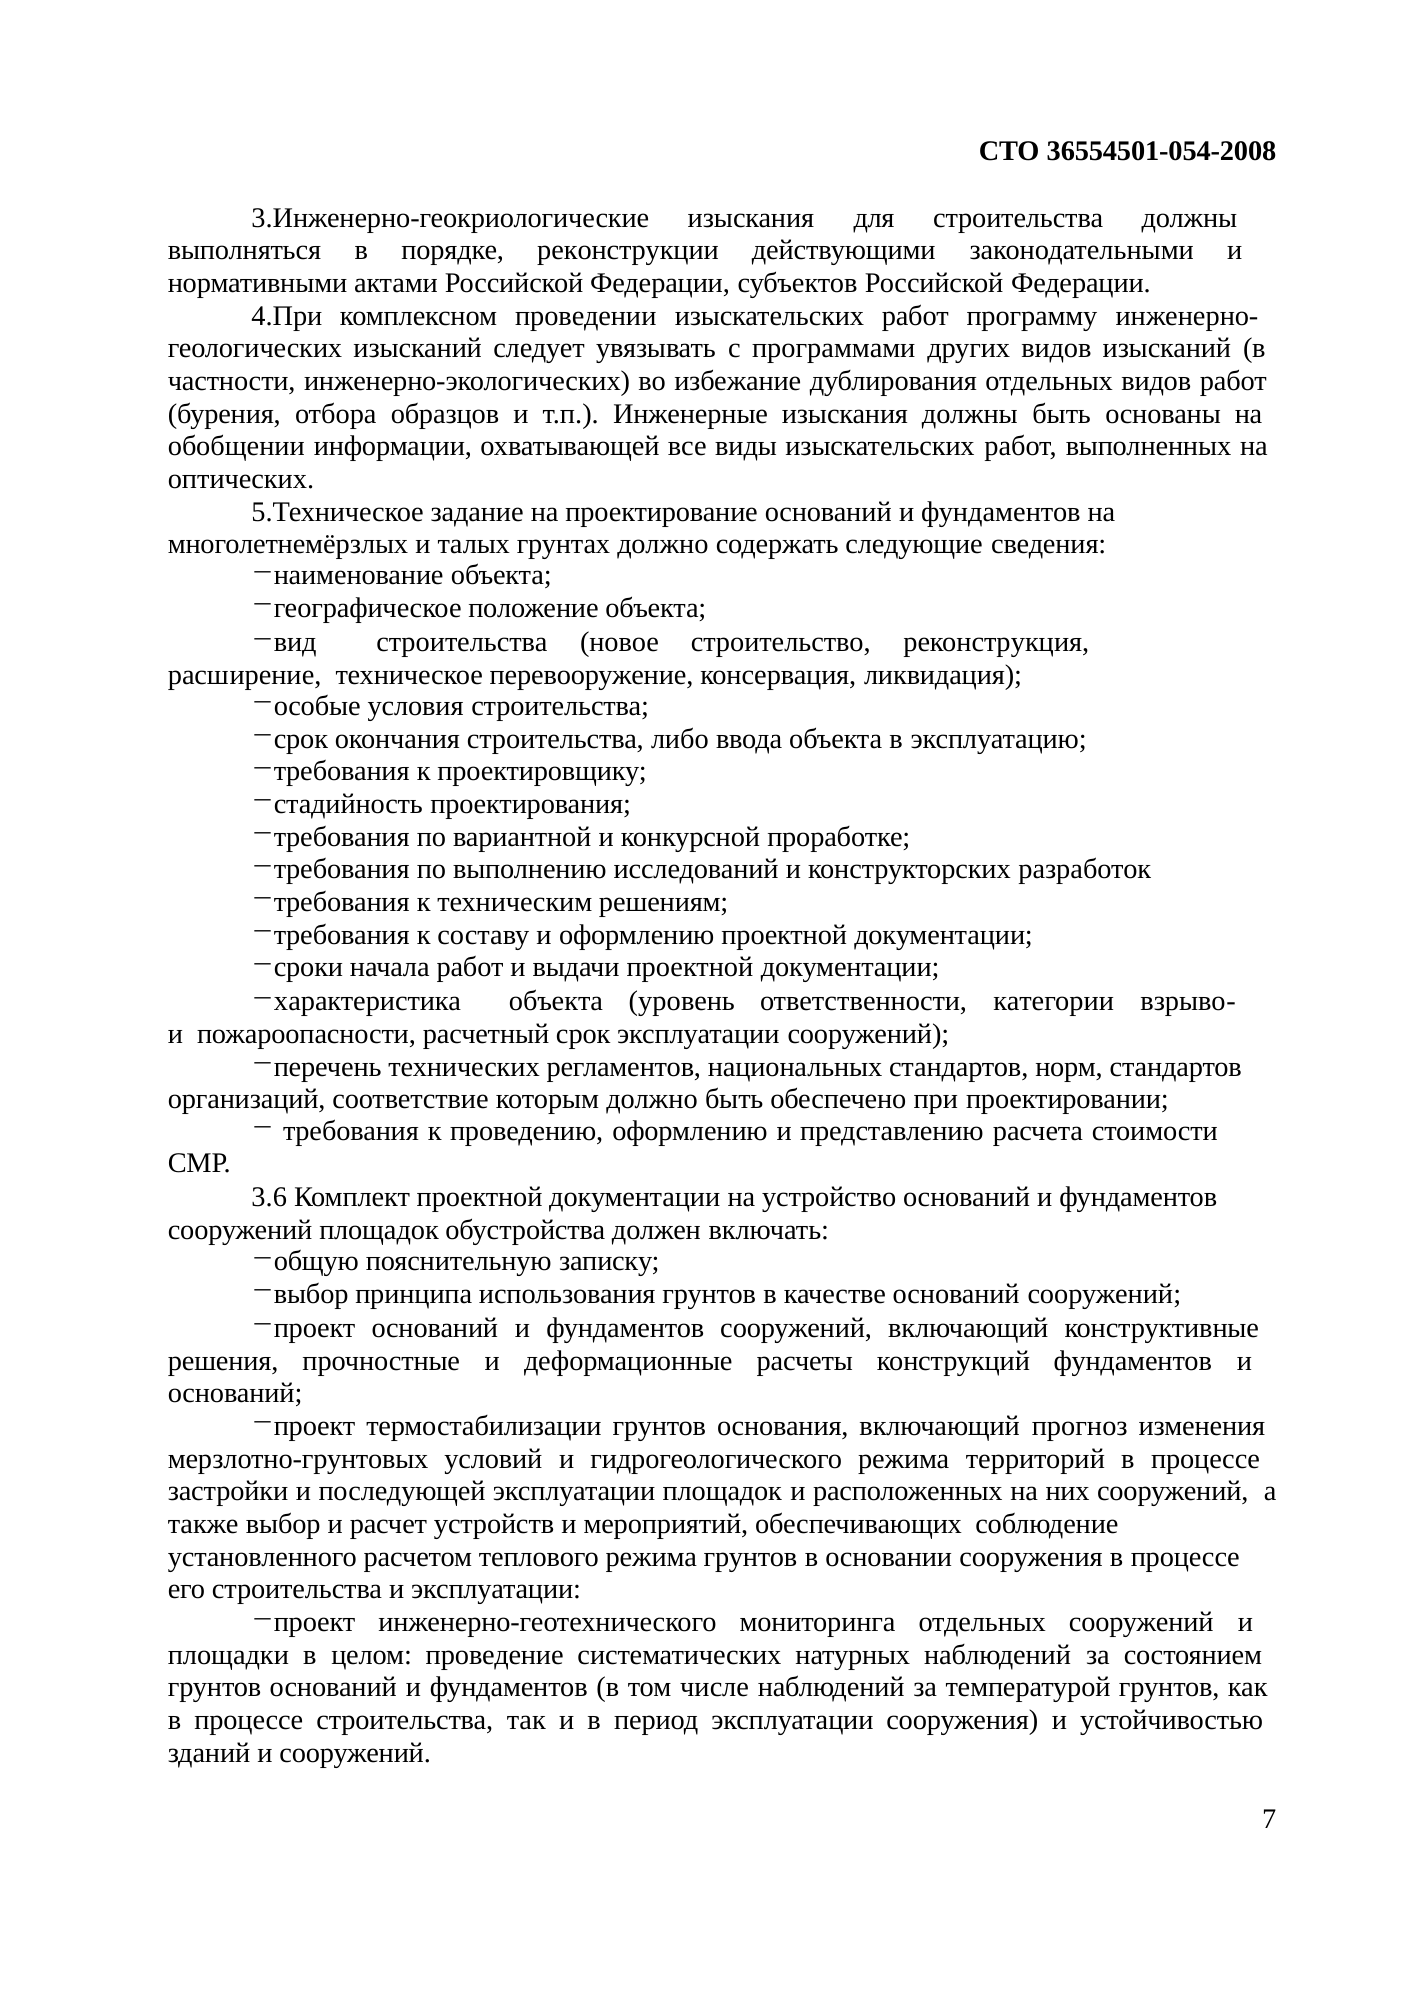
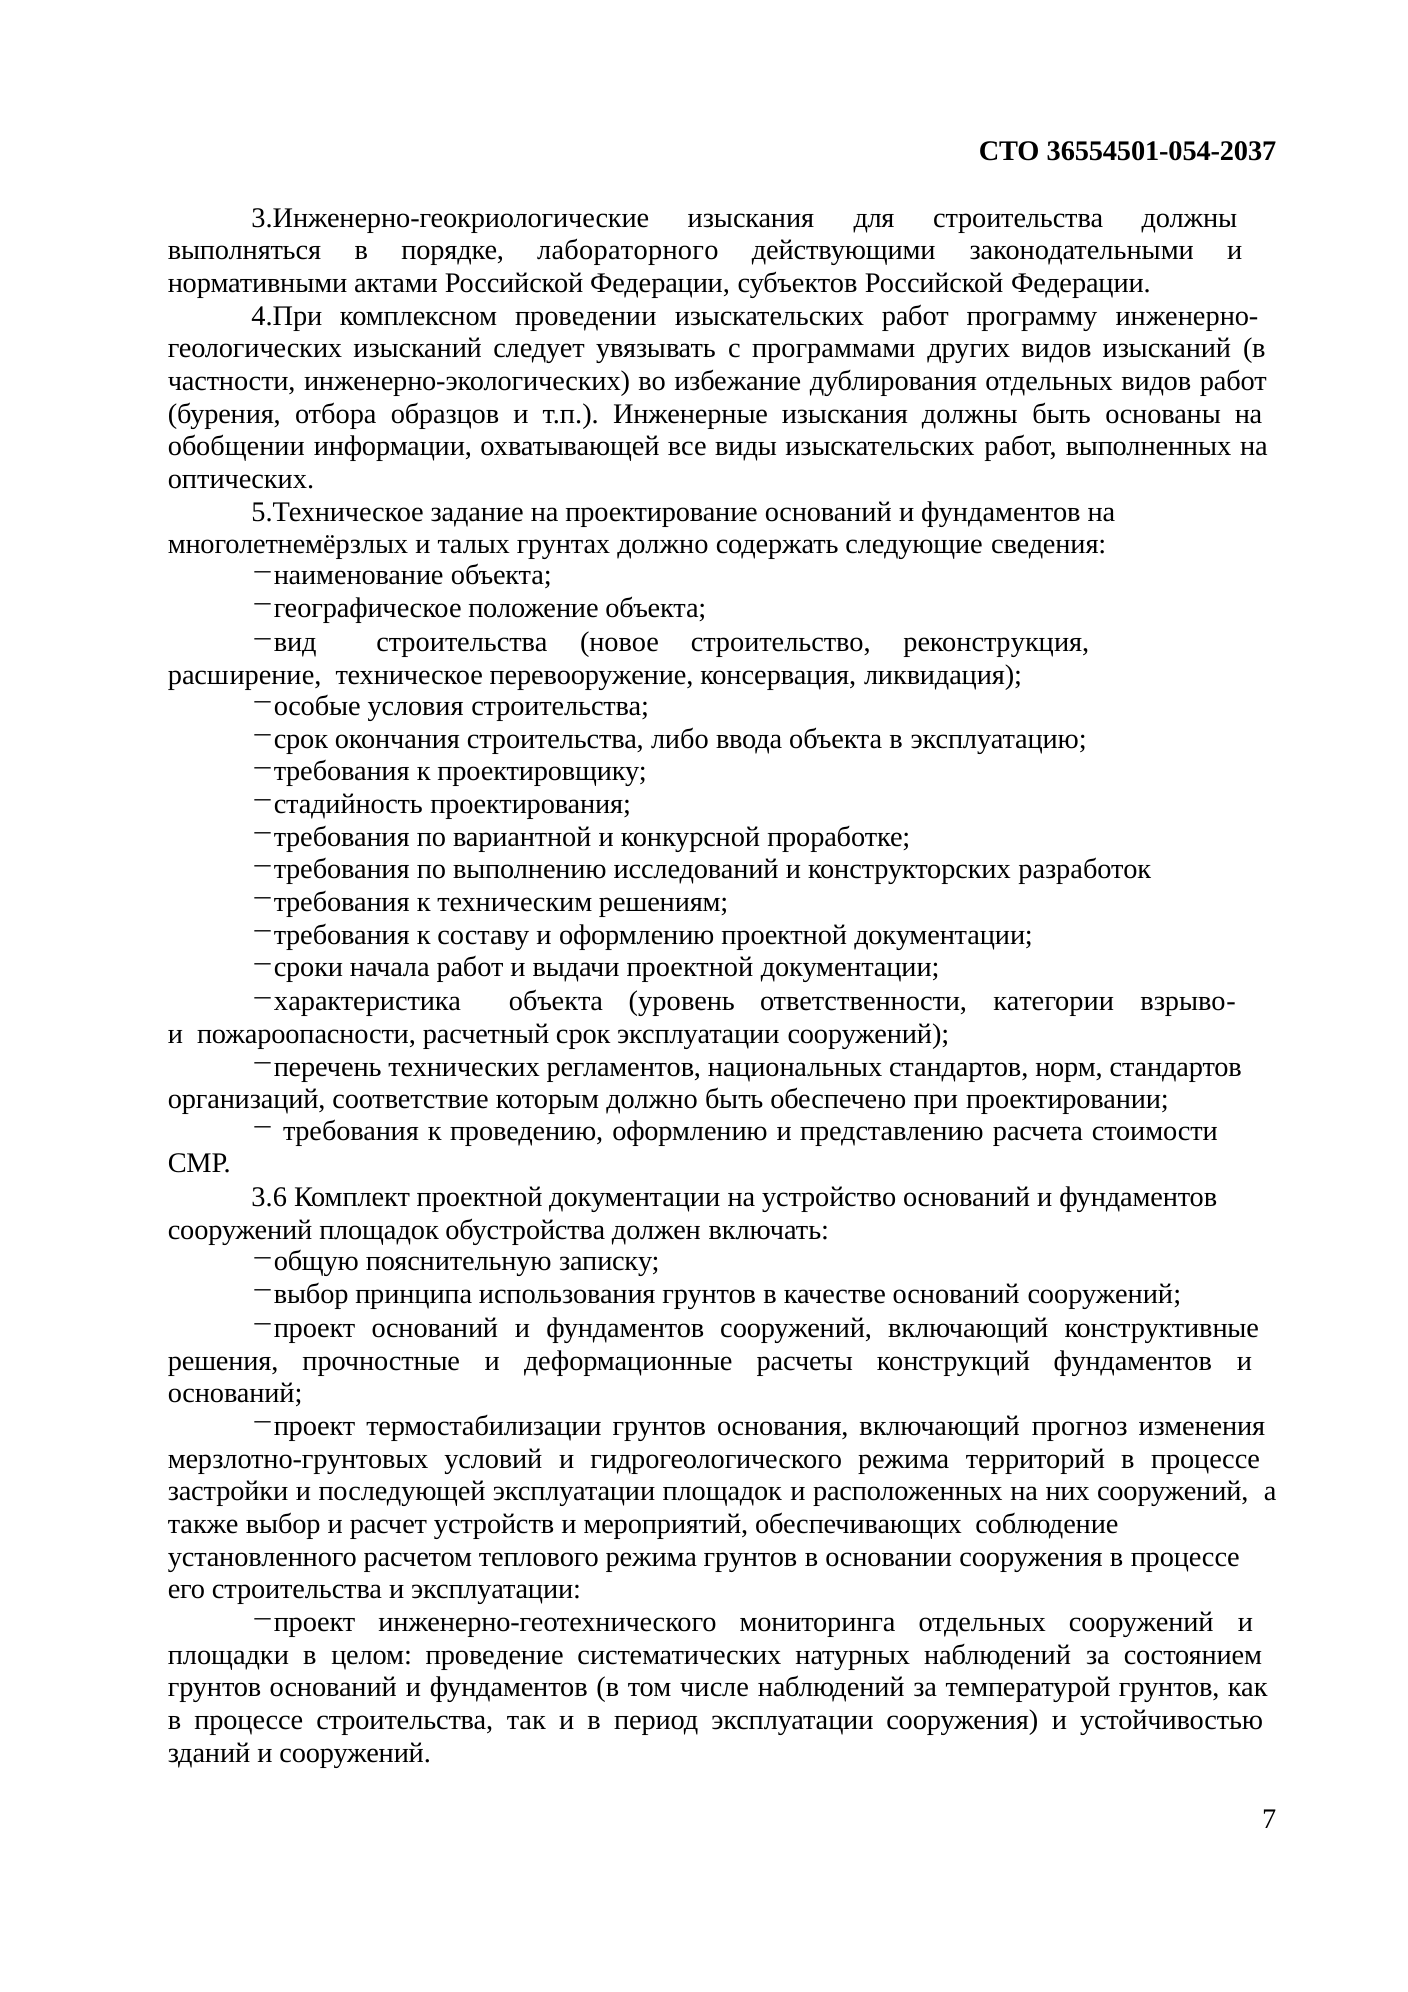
36554501-054-2008: 36554501-054-2008 -> 36554501-054-2037
реконструкции: реконструкции -> лабораторного
